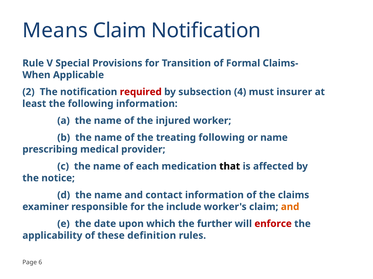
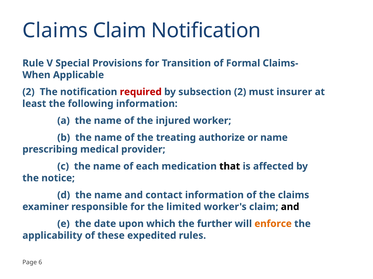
Means at (55, 31): Means -> Claims
subsection 4: 4 -> 2
treating following: following -> authorize
include: include -> limited
and at (290, 207) colour: orange -> black
enforce colour: red -> orange
definition: definition -> expedited
